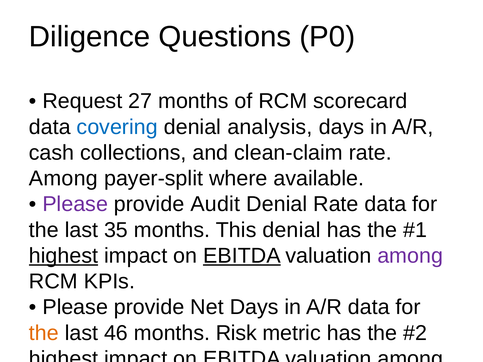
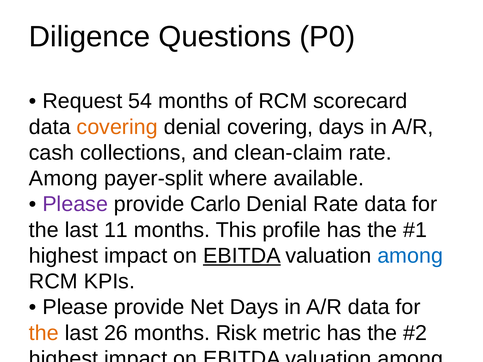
27: 27 -> 54
covering at (117, 127) colour: blue -> orange
denial analysis: analysis -> covering
Audit: Audit -> Carlo
35: 35 -> 11
This denial: denial -> profile
highest at (63, 256) underline: present -> none
among at (410, 256) colour: purple -> blue
46: 46 -> 26
